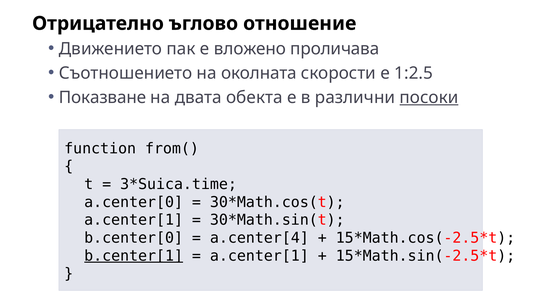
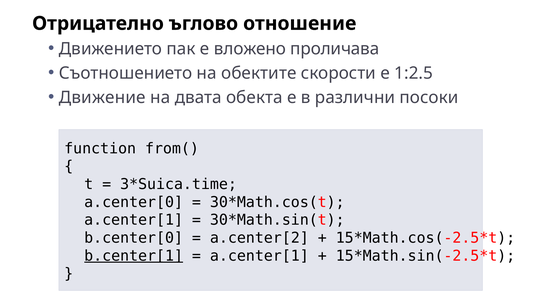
околната: околната -> обектите
Показване: Показване -> Движение
посоки underline: present -> none
a.center[4: a.center[4 -> a.center[2
